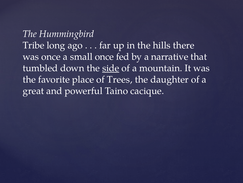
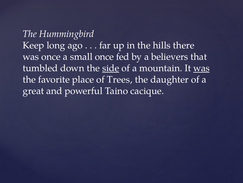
Tribe: Tribe -> Keep
narrative: narrative -> believers
was at (201, 68) underline: none -> present
